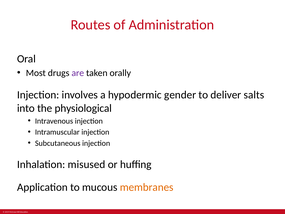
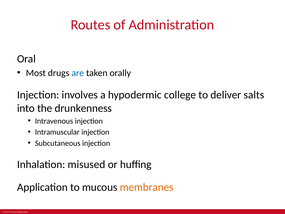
are colour: purple -> blue
gender: gender -> college
physiological: physiological -> drunkenness
